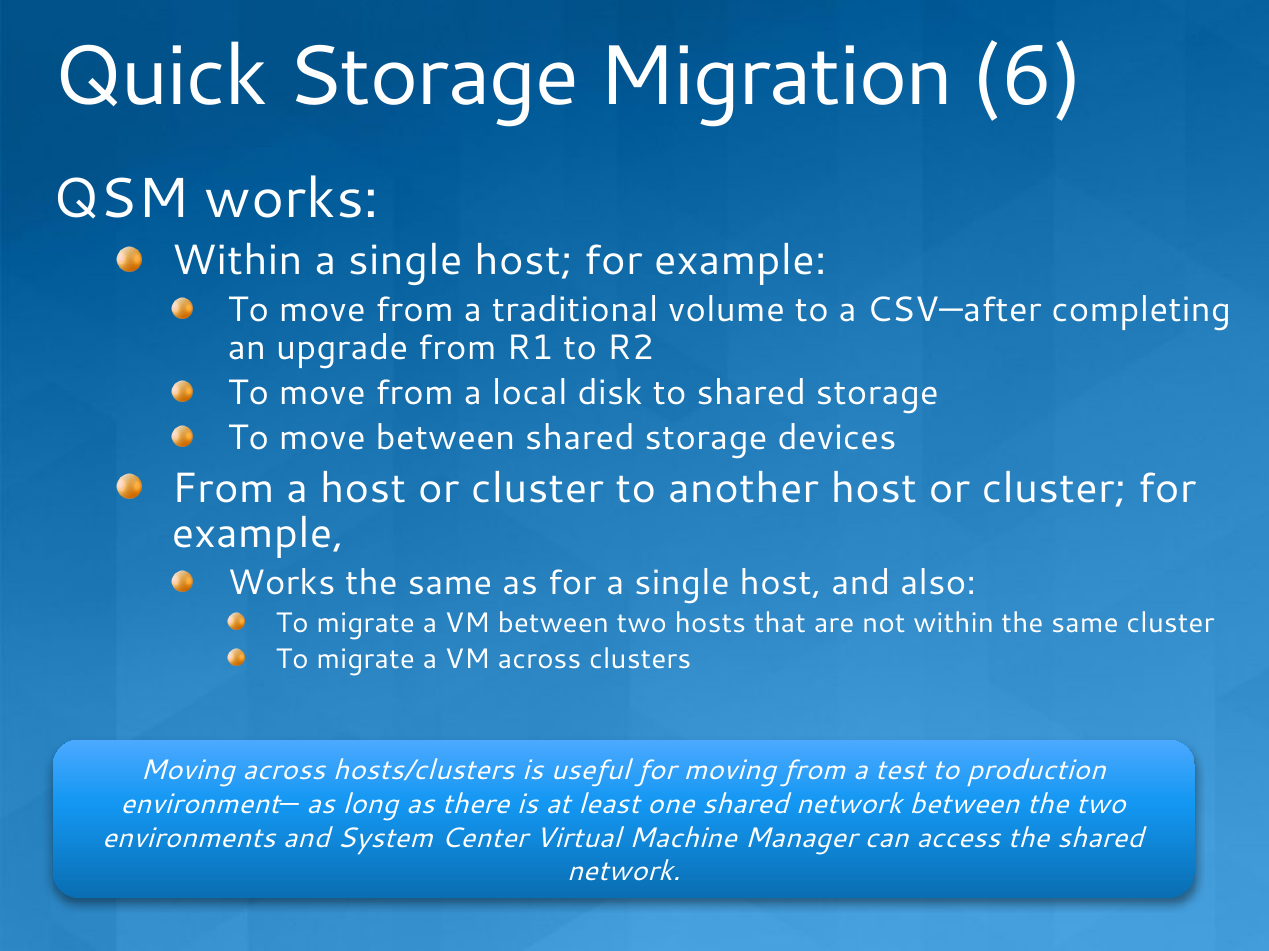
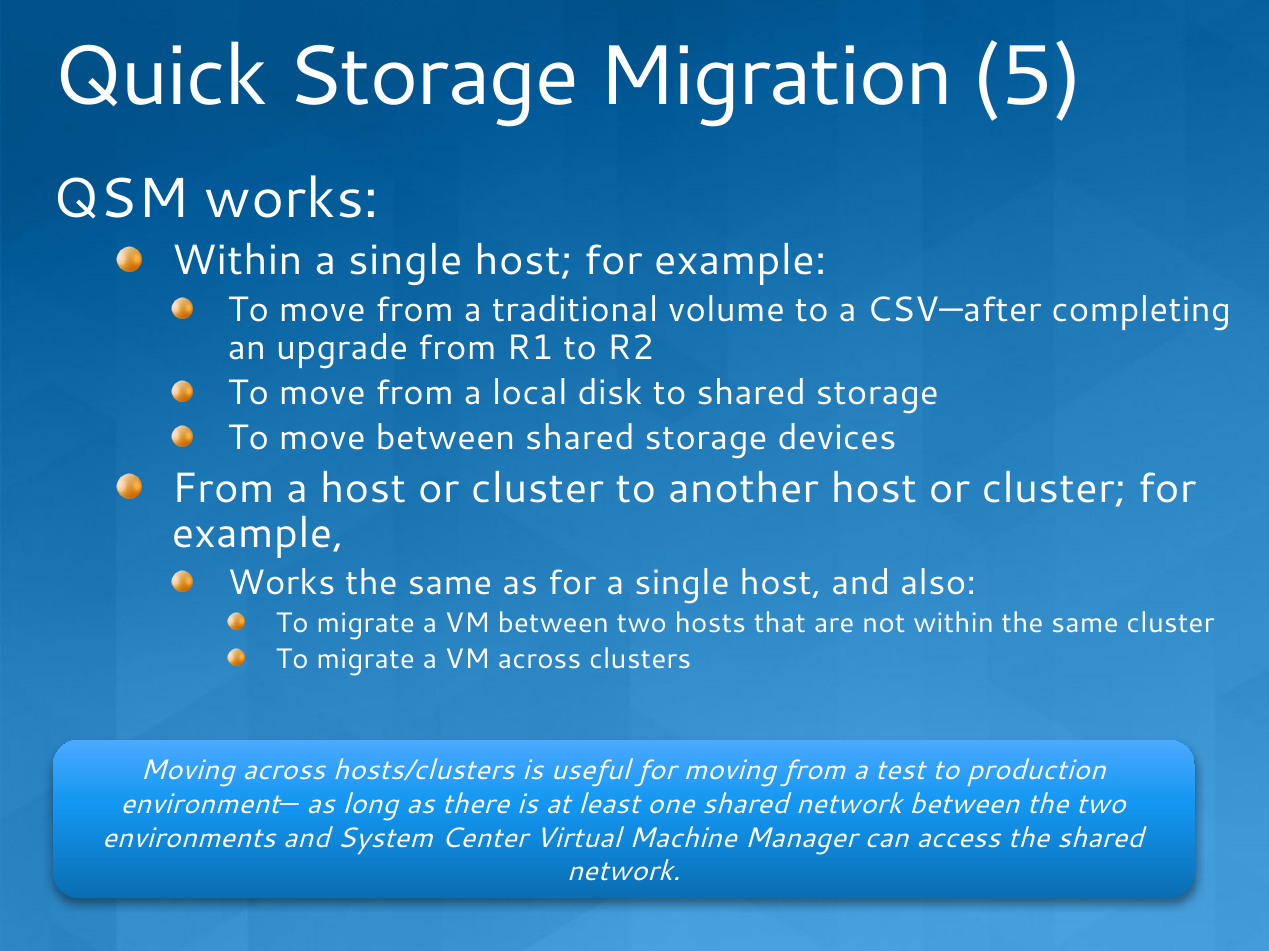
6: 6 -> 5
